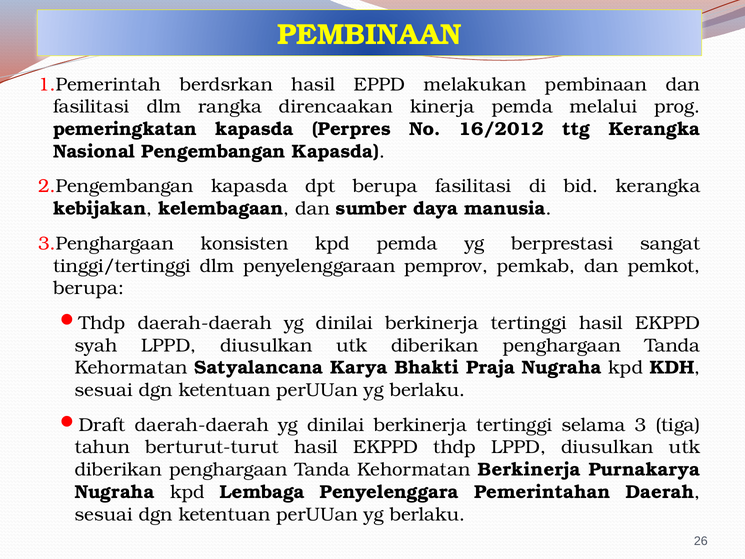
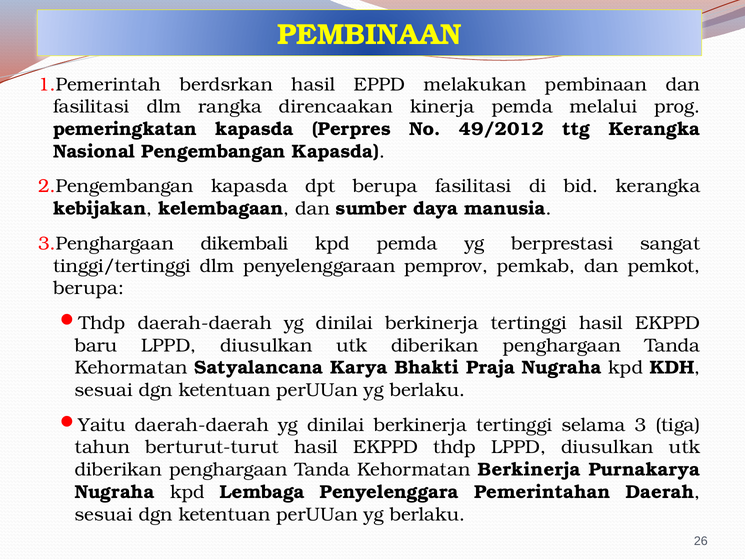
16/2012: 16/2012 -> 49/2012
konsisten: konsisten -> dikembali
syah: syah -> baru
Draft: Draft -> Yaitu
